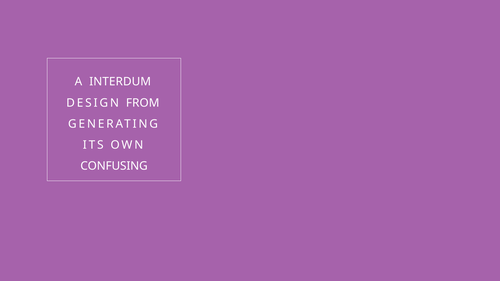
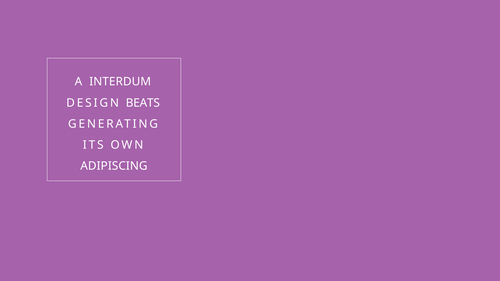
FROM: FROM -> BEATS
CONFUSING: CONFUSING -> ADIPISCING
